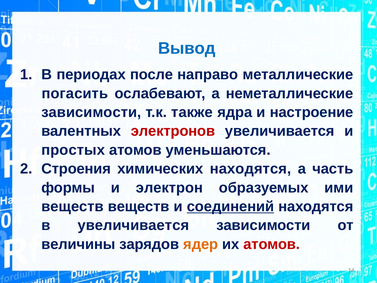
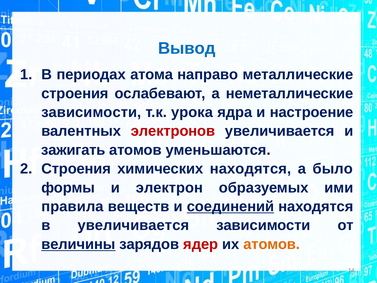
после: после -> атома
погасить at (75, 93): погасить -> строения
также: также -> урока
простых: простых -> зажигать
часть: часть -> было
веществ at (73, 206): веществ -> правила
величины underline: none -> present
ядер colour: orange -> red
атомов at (272, 244) colour: red -> orange
